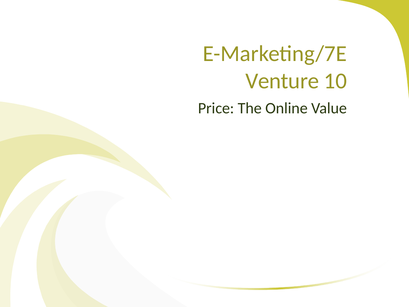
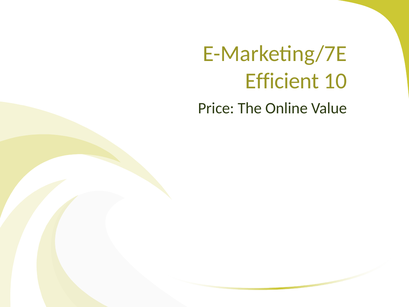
Venture: Venture -> Efficient
